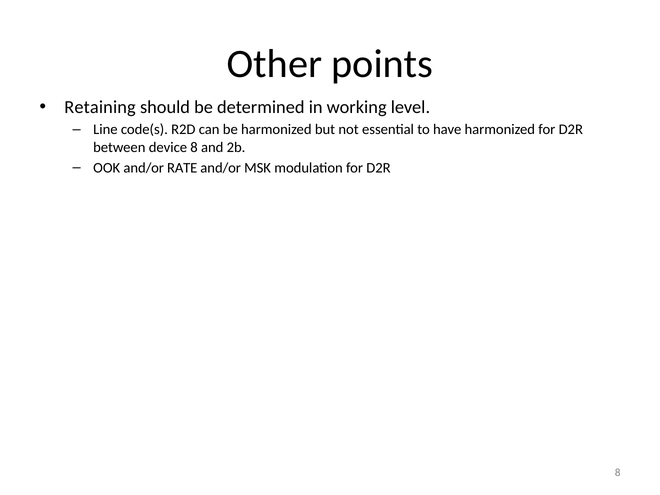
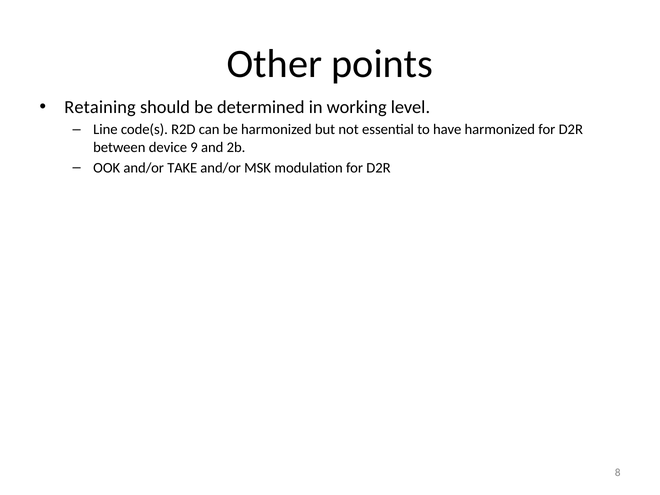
device 8: 8 -> 9
RATE: RATE -> TAKE
